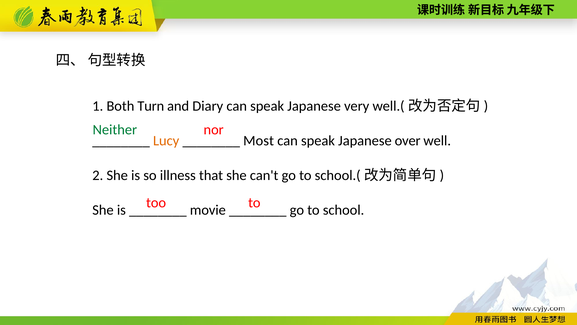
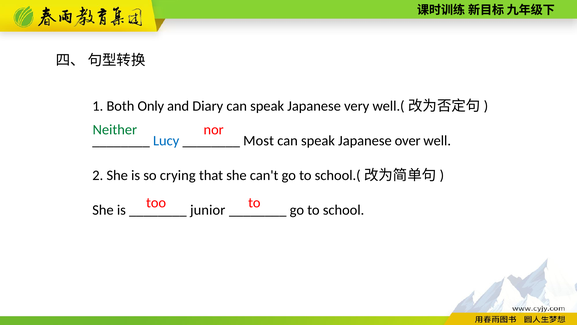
Turn: Turn -> Only
Lucy colour: orange -> blue
illness: illness -> crying
movie: movie -> junior
